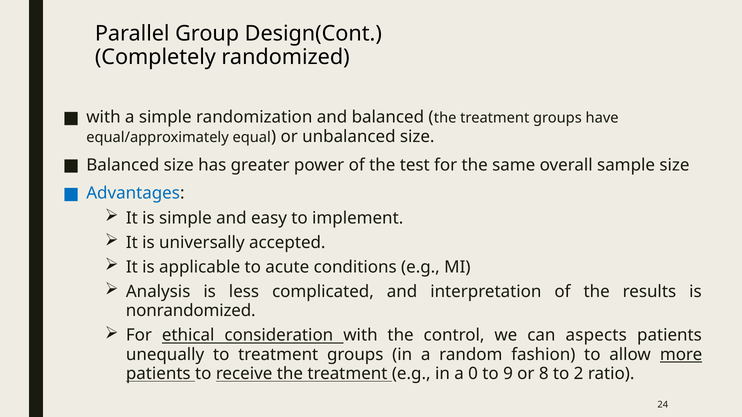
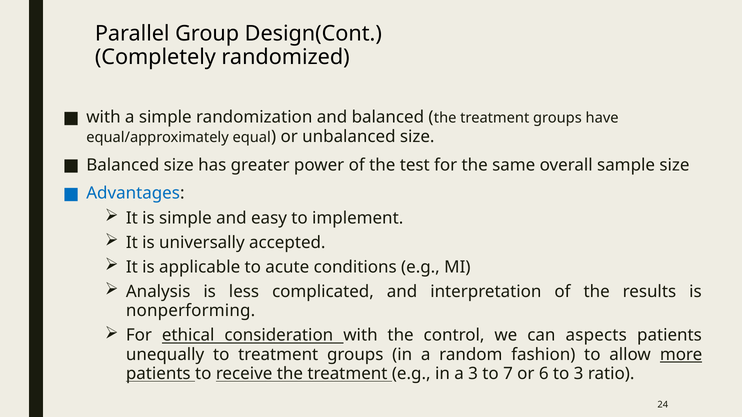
nonrandomized: nonrandomized -> nonperforming
a 0: 0 -> 3
9: 9 -> 7
8: 8 -> 6
to 2: 2 -> 3
